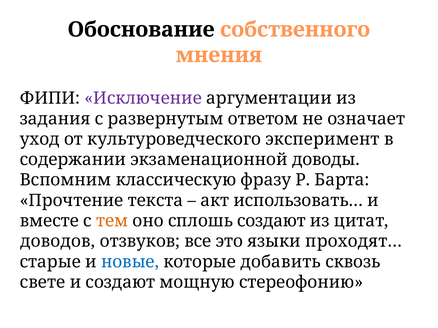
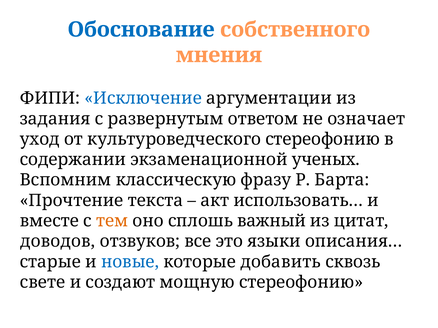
Обоснование colour: black -> blue
Исключение colour: purple -> blue
культуроведческого эксперимент: эксперимент -> стереофонию
доводы: доводы -> ученых
сплошь создают: создают -> важный
проходят…: проходят… -> описания…
